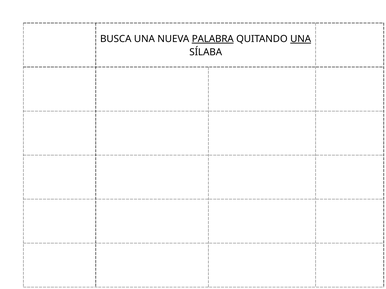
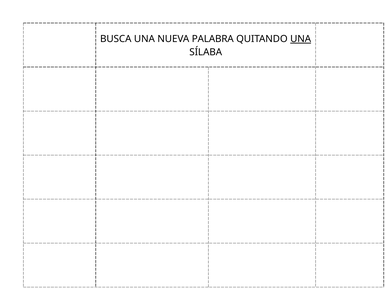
PALABRA underline: present -> none
